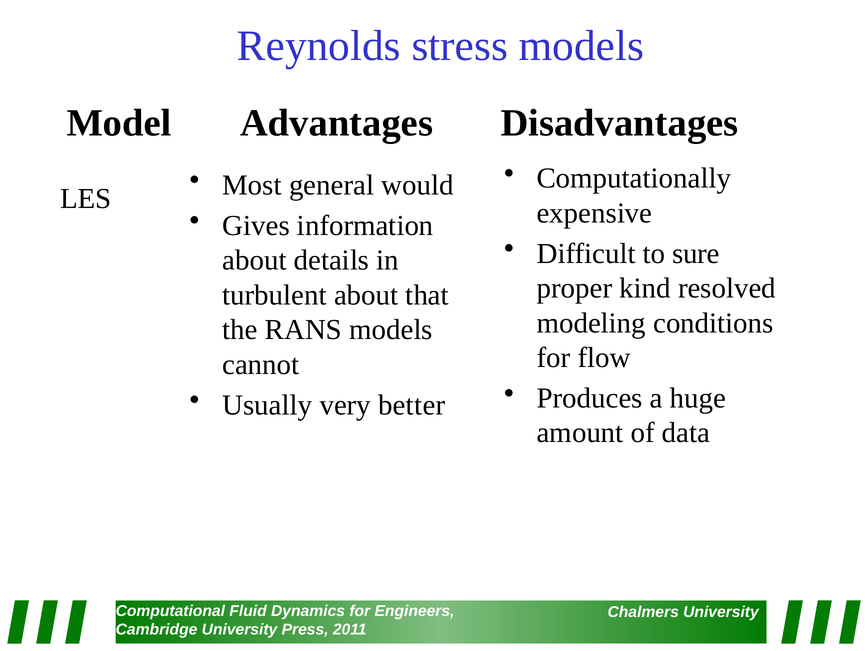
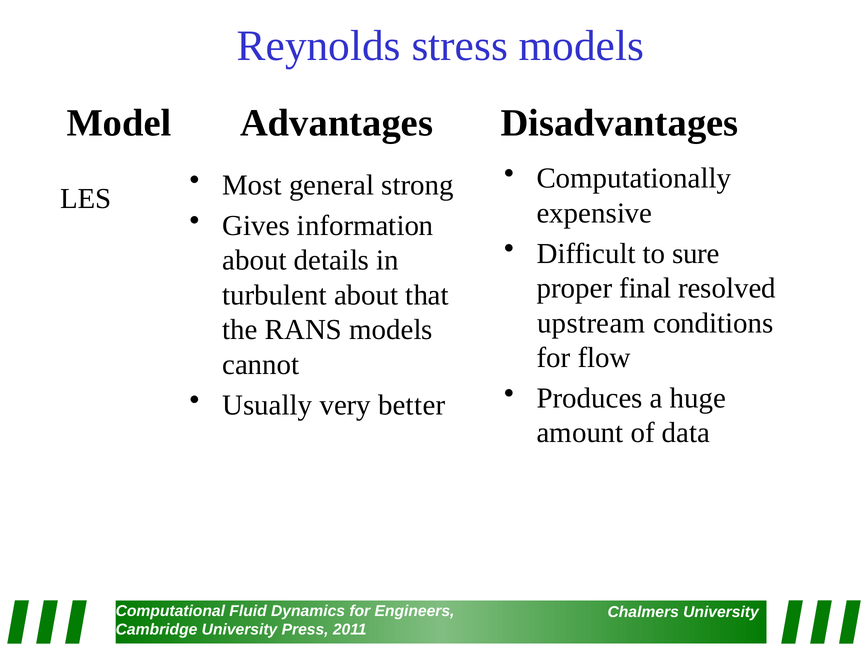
would: would -> strong
kind: kind -> final
modeling: modeling -> upstream
